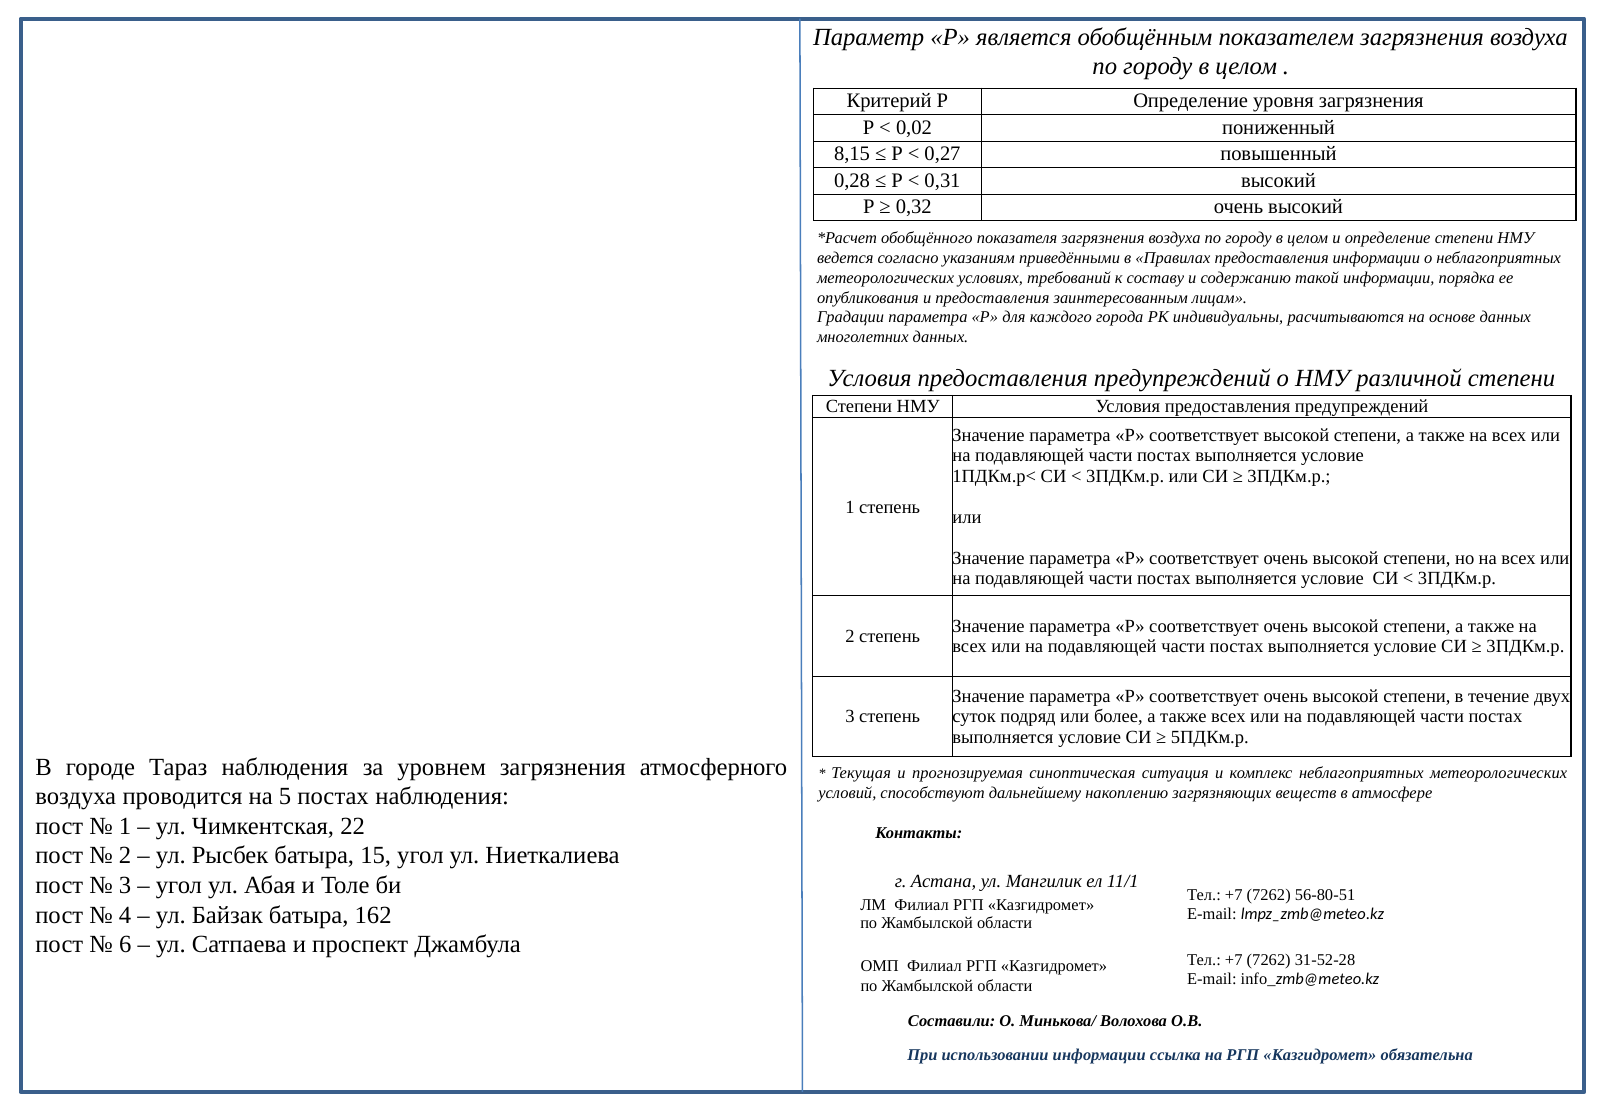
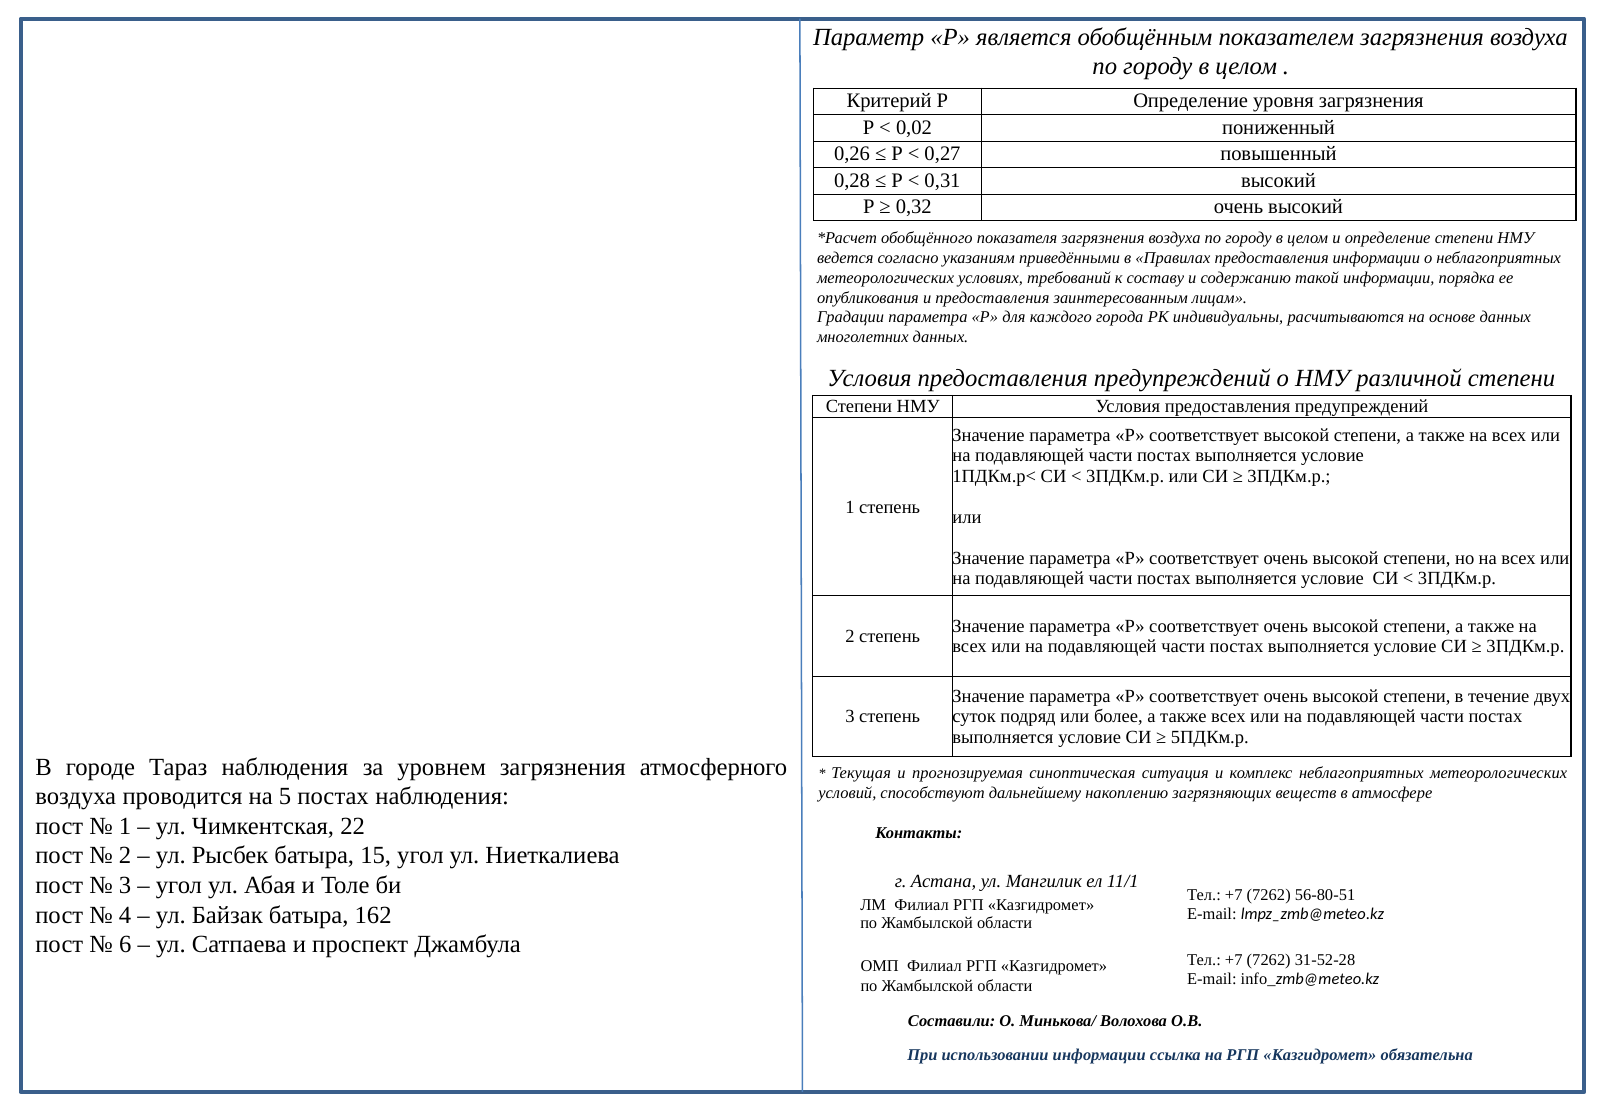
8,15: 8,15 -> 0,26
